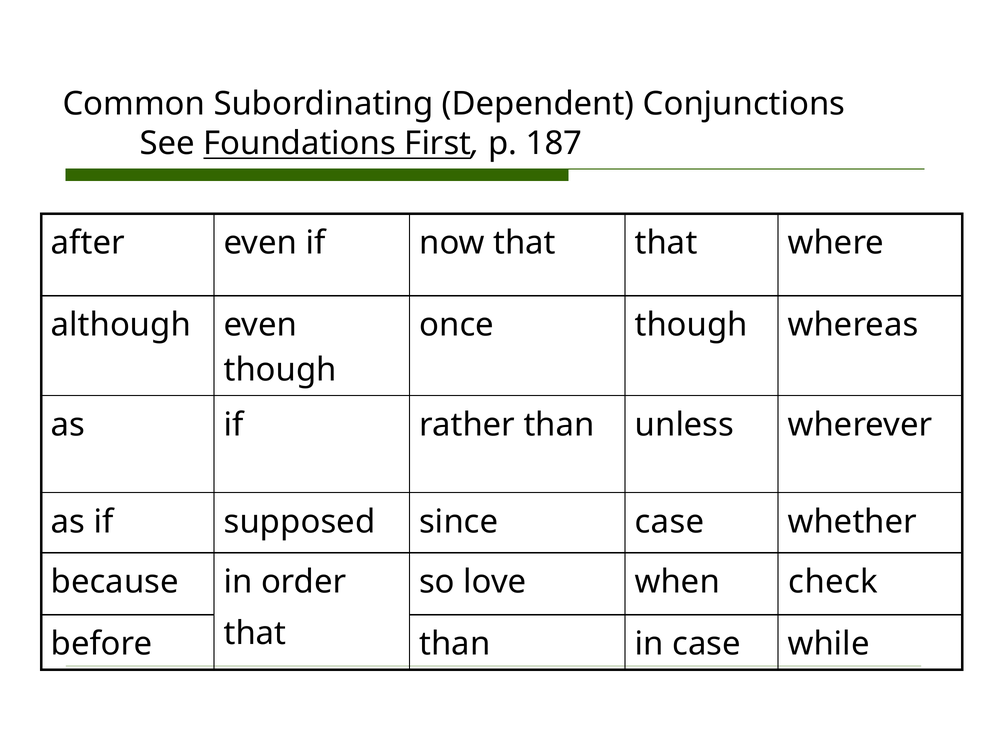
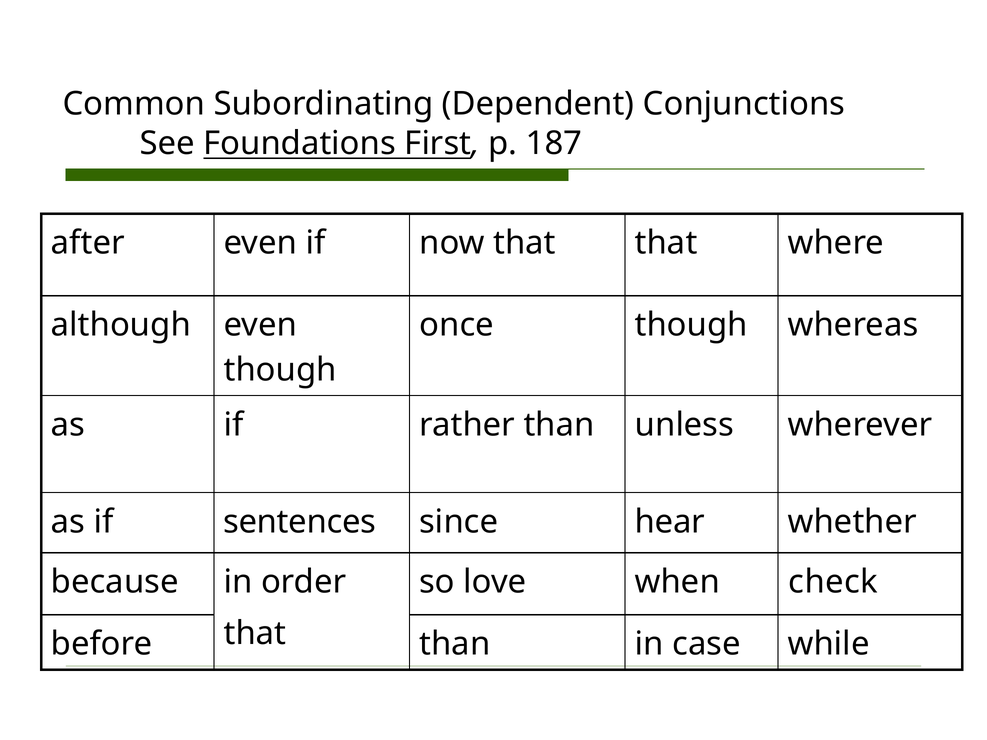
supposed: supposed -> sentences
since case: case -> hear
